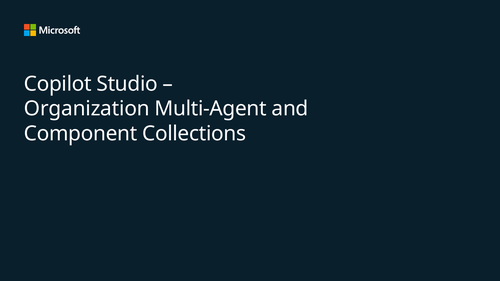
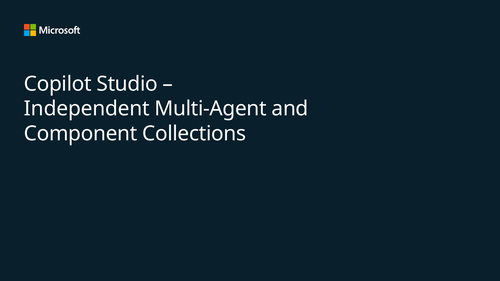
Organization: Organization -> Independent
